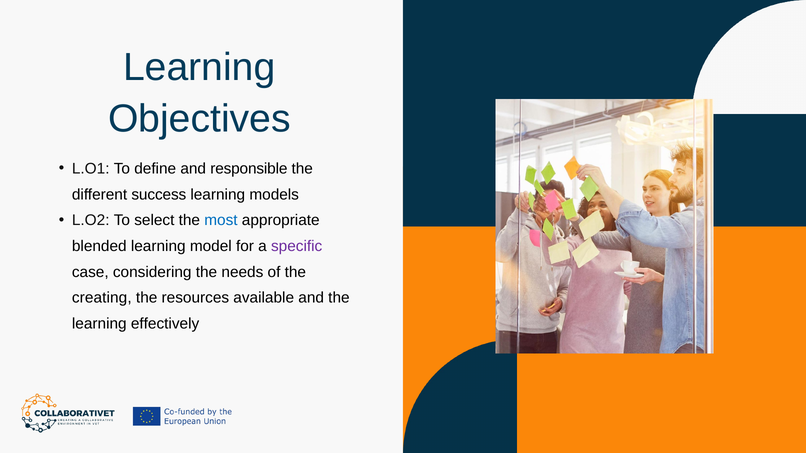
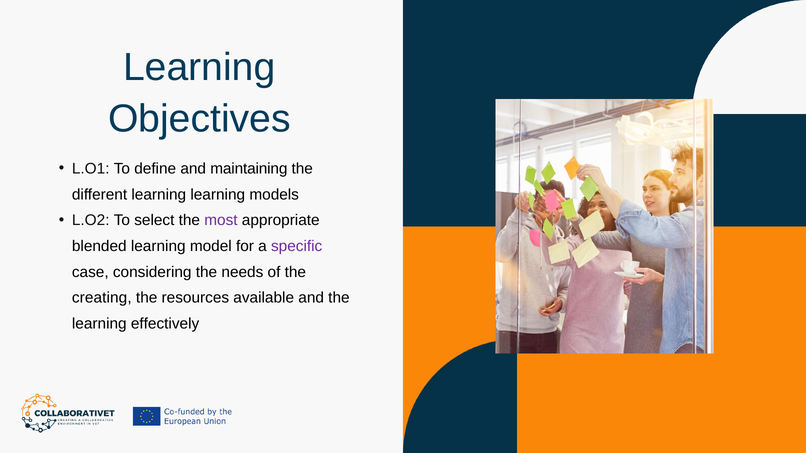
responsible: responsible -> maintaining
different success: success -> learning
most colour: blue -> purple
